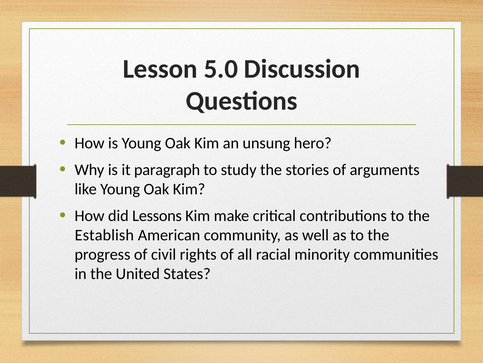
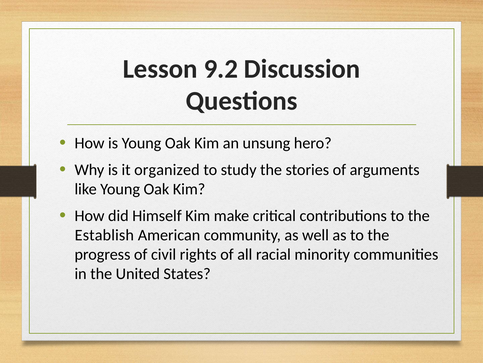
5.0: 5.0 -> 9.2
paragraph: paragraph -> organized
Lessons: Lessons -> Himself
